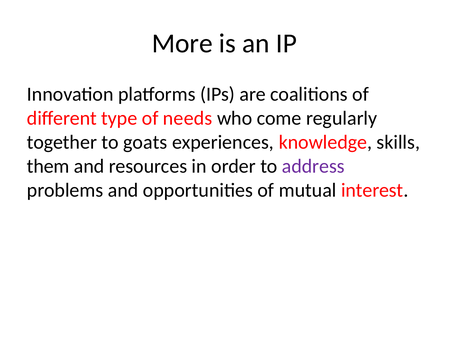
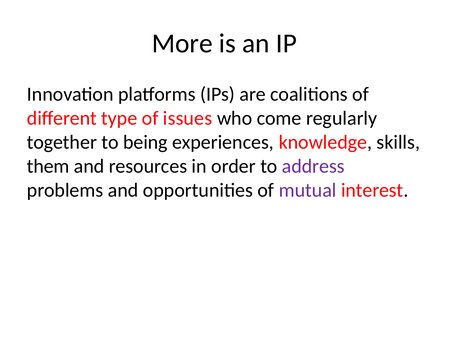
needs: needs -> issues
goats: goats -> being
mutual colour: black -> purple
